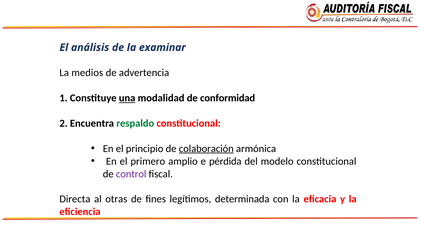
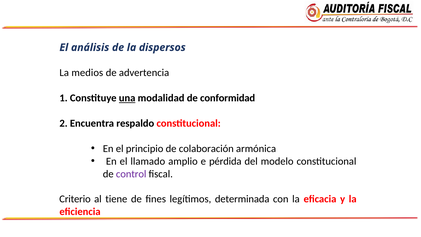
examinar: examinar -> dispersos
respaldo colour: green -> black
colaboración underline: present -> none
primero: primero -> llamado
Directa: Directa -> Criterio
otras: otras -> tiene
